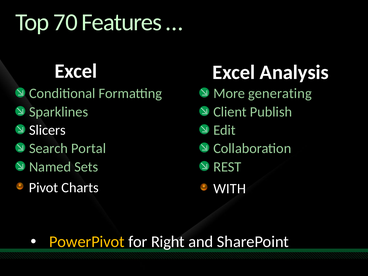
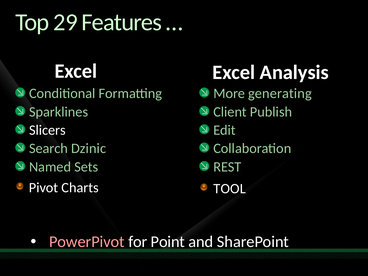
70: 70 -> 29
Portal: Portal -> Dzinic
WITH: WITH -> TOOL
PowerPivot colour: yellow -> pink
Right: Right -> Point
